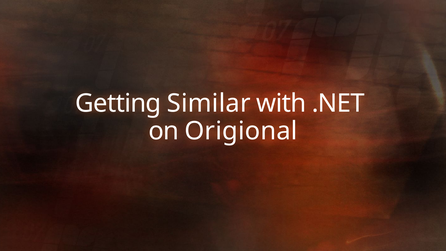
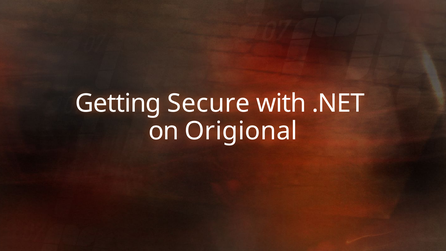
Similar: Similar -> Secure
